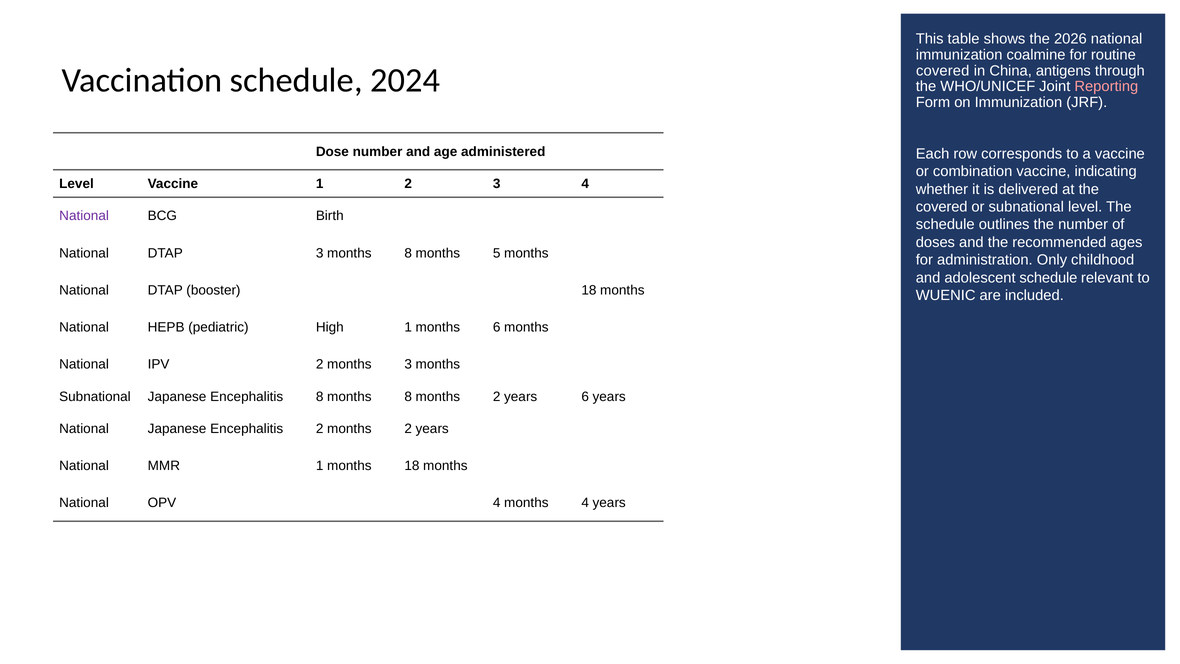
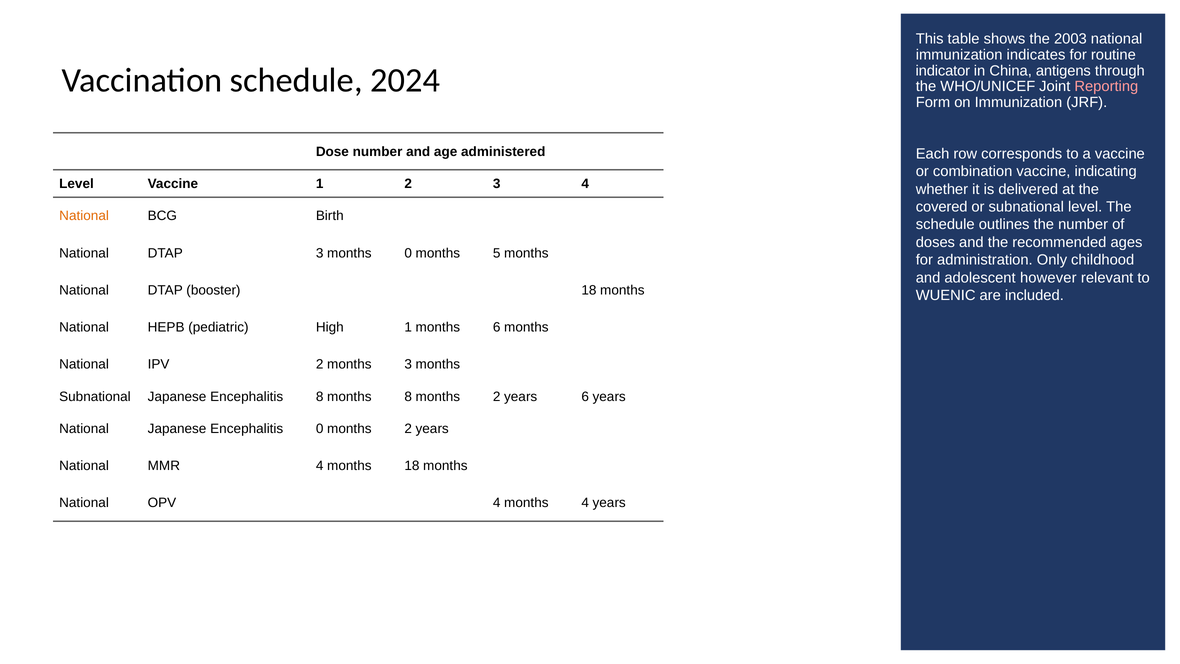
2026: 2026 -> 2003
coalmine: coalmine -> indicates
covered at (943, 71): covered -> indicator
National at (84, 216) colour: purple -> orange
3 months 8: 8 -> 0
adolescent schedule: schedule -> however
Encephalitis 2: 2 -> 0
MMR 1: 1 -> 4
